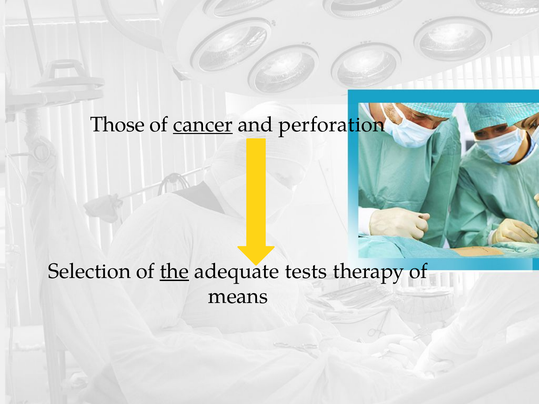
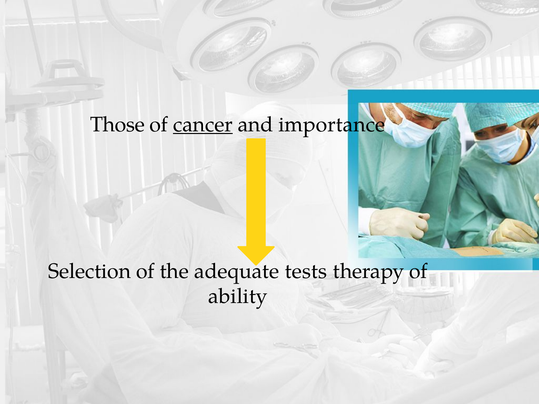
perforation: perforation -> importance
the underline: present -> none
means: means -> ability
